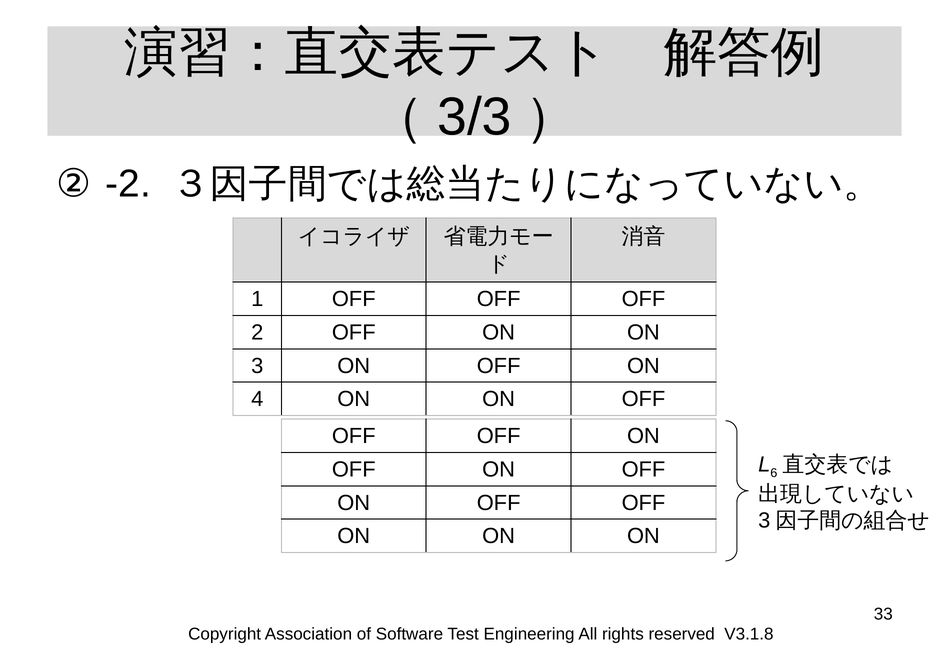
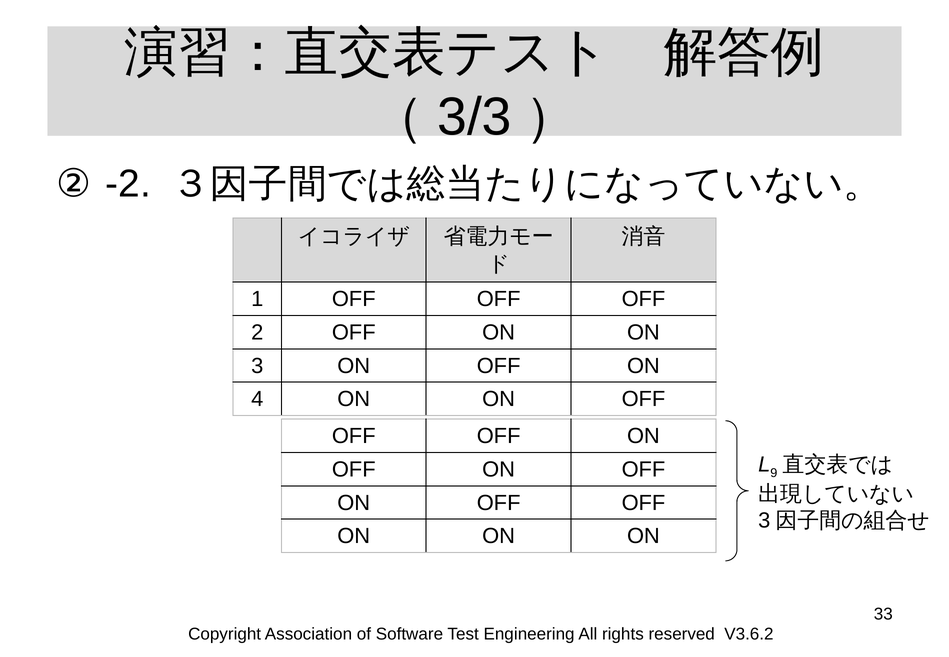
6: 6 -> 9
V3.1.8: V3.1.8 -> V3.6.2
